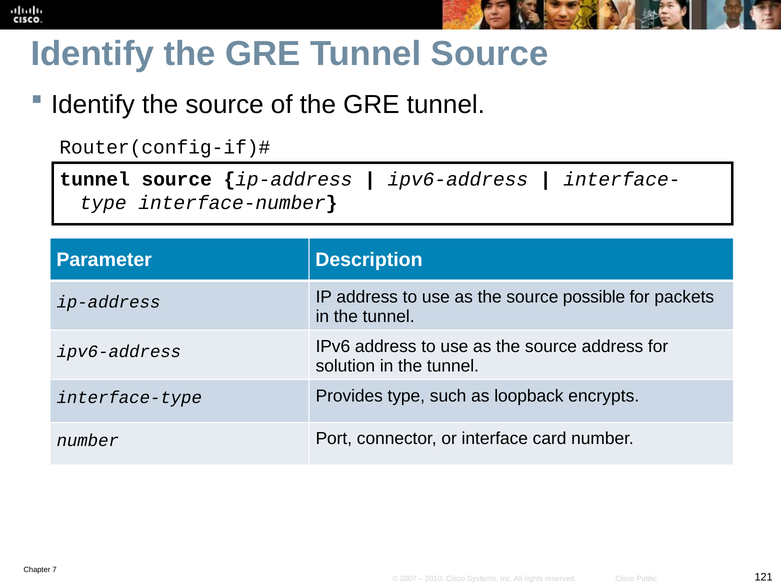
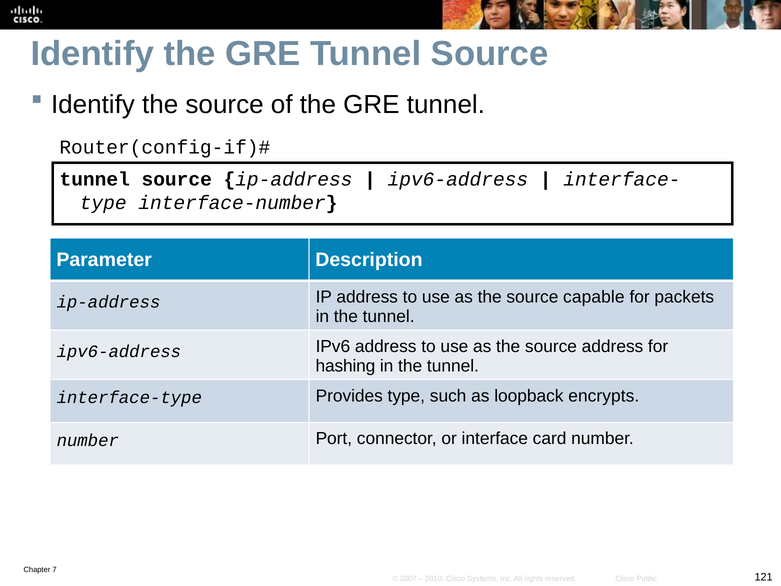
possible: possible -> capable
solution: solution -> hashing
